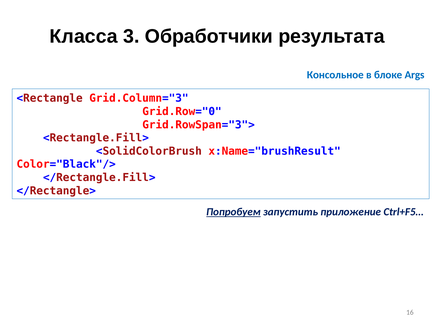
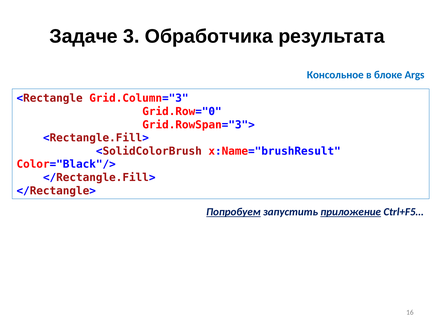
Класса: Класса -> Задаче
Обработчики: Обработчики -> Обработчика
приложение underline: none -> present
